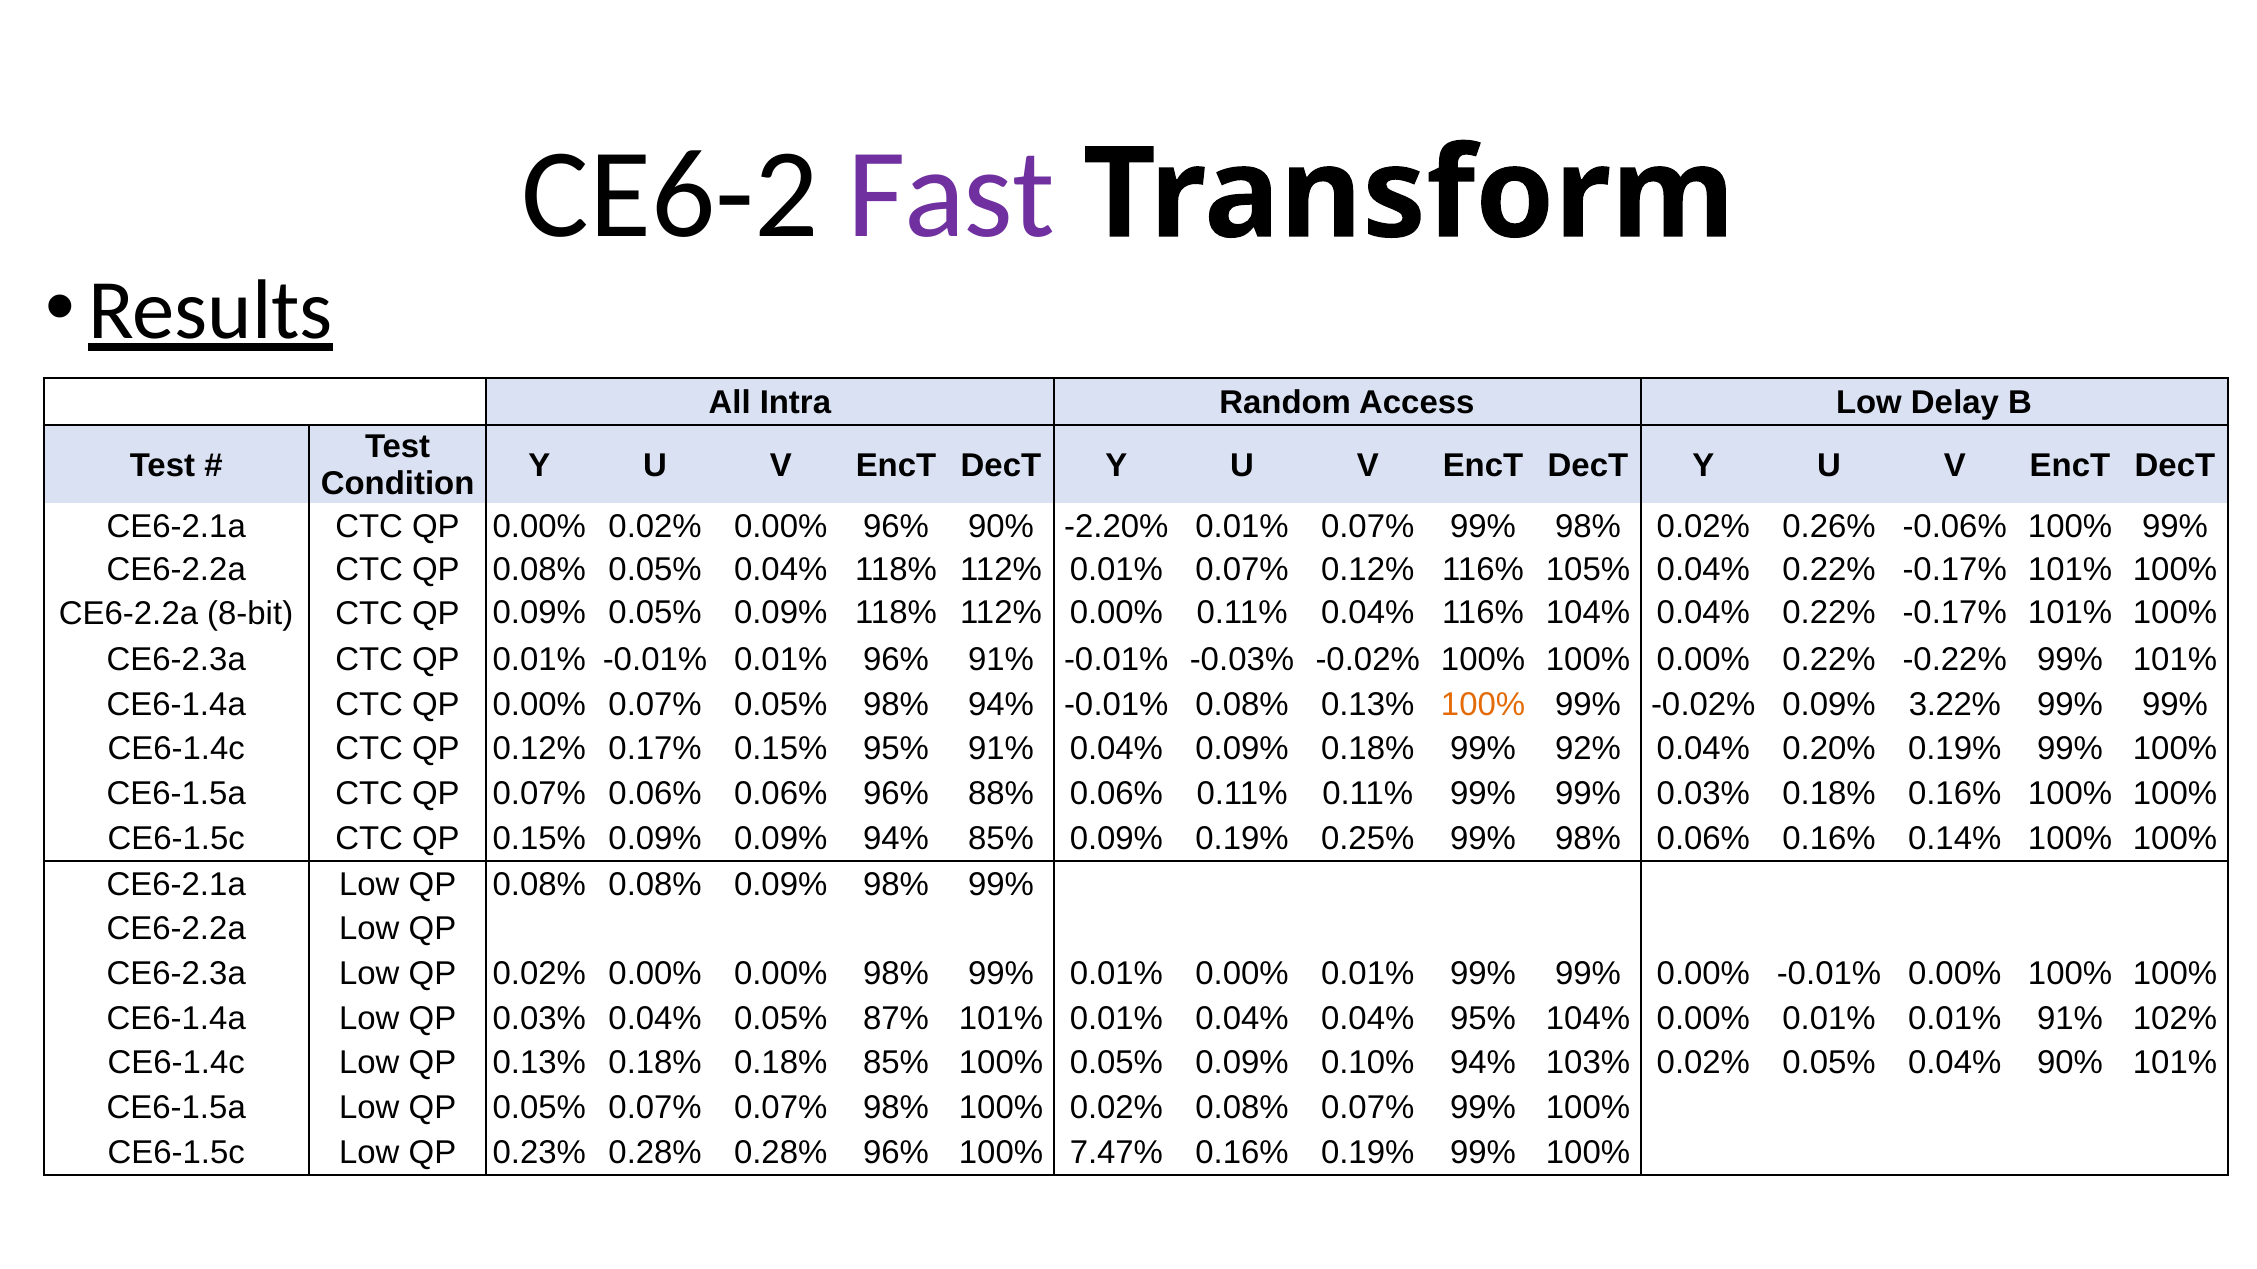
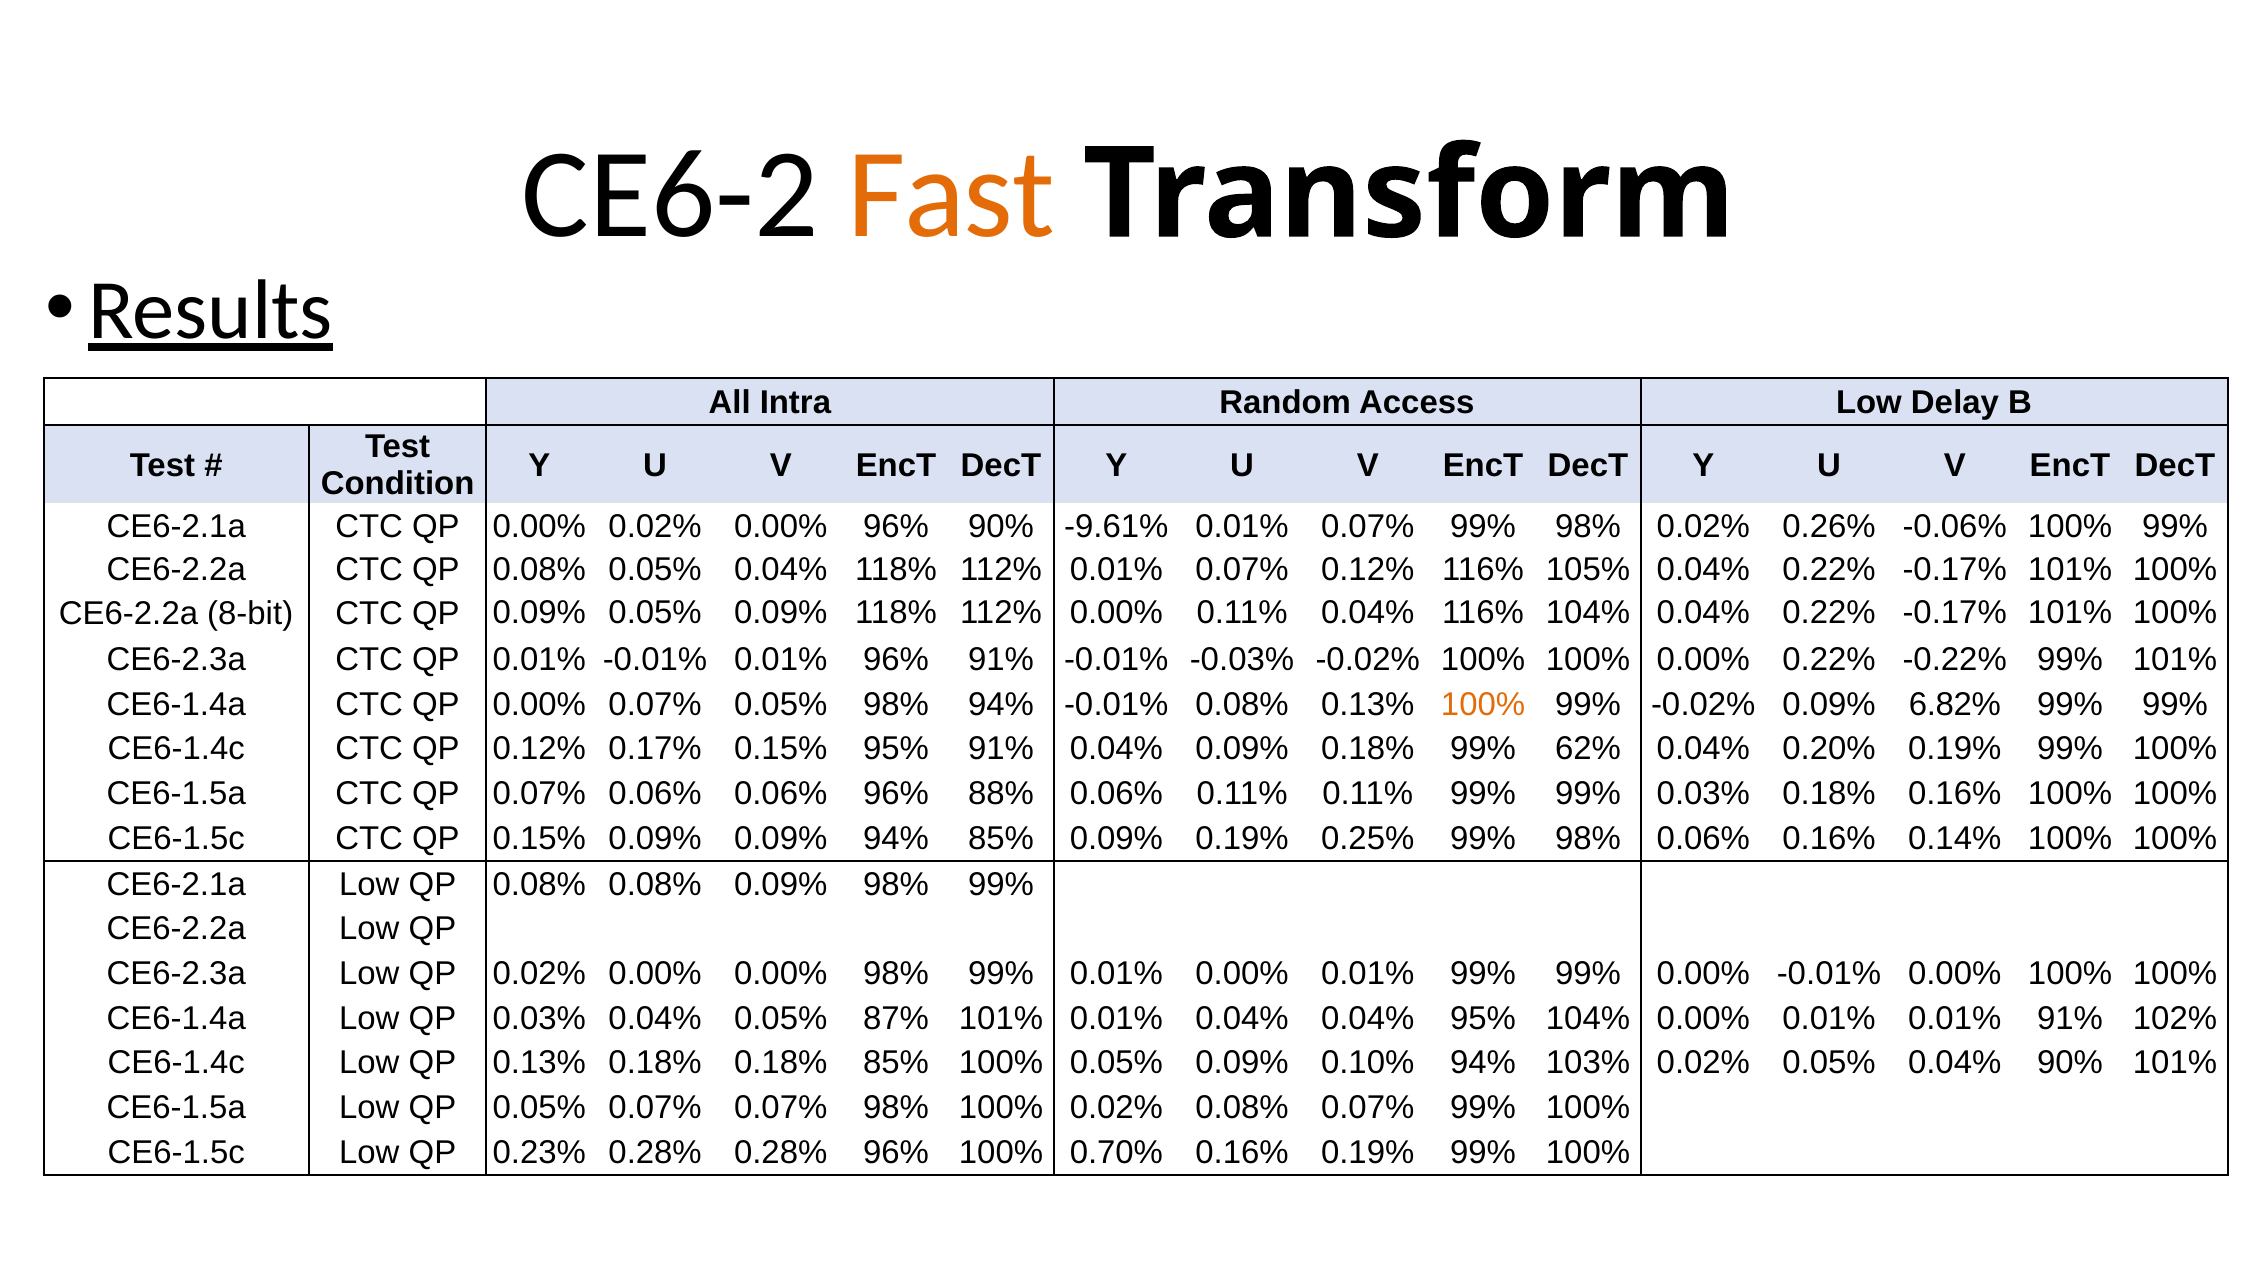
Fast colour: purple -> orange
-2.20%: -2.20% -> -9.61%
3.22%: 3.22% -> 6.82%
92%: 92% -> 62%
7.47%: 7.47% -> 0.70%
